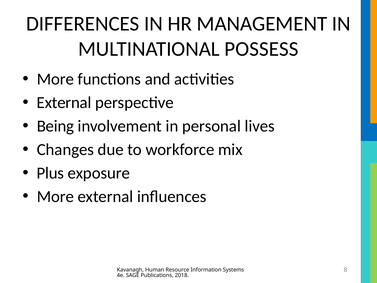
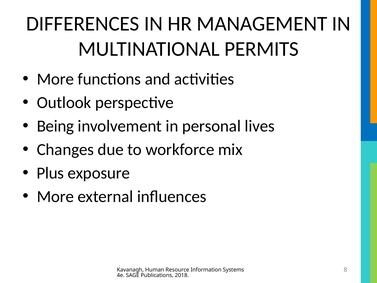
POSSESS: POSSESS -> PERMITS
External at (64, 103): External -> Outlook
